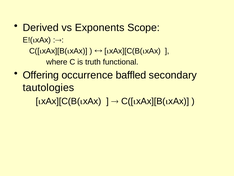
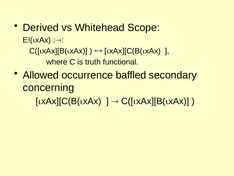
Exponents: Exponents -> Whitehead
Offering: Offering -> Allowed
tautologies: tautologies -> concerning
